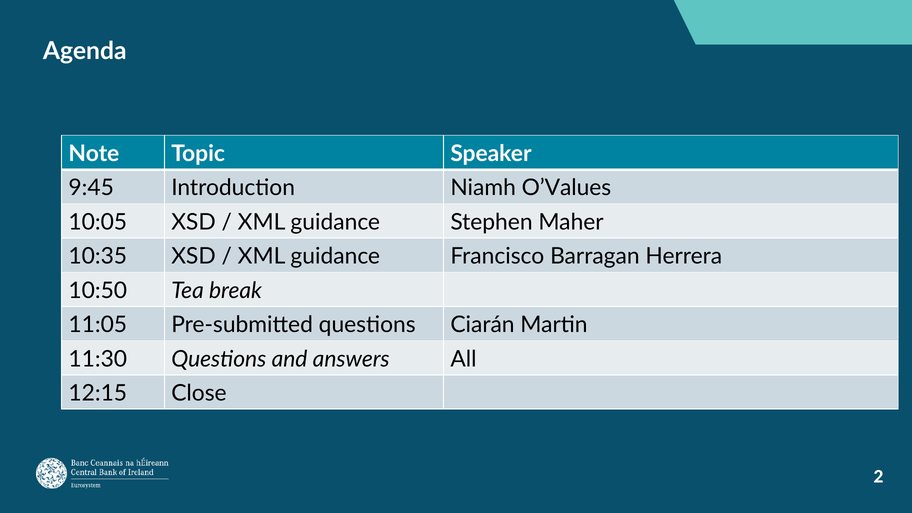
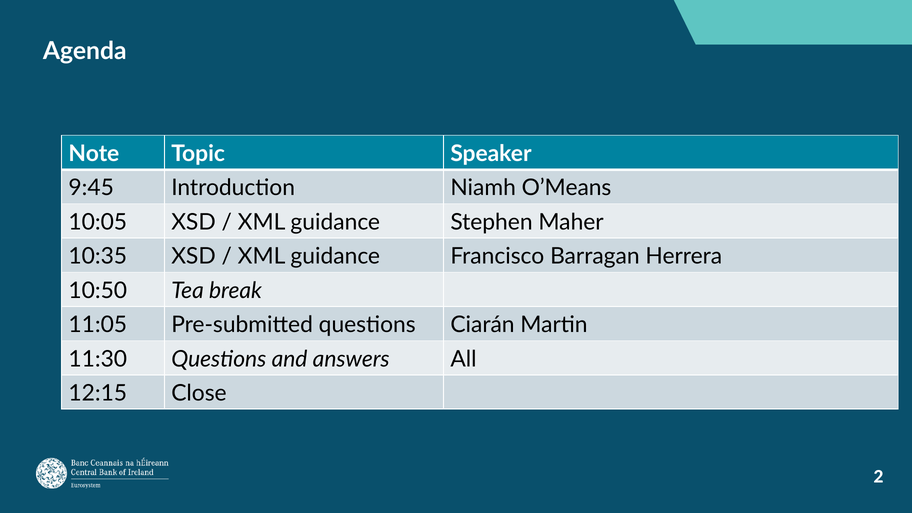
O’Values: O’Values -> O’Means
